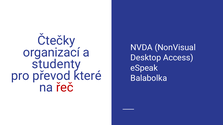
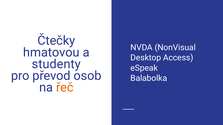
organizací: organizací -> hmatovou
které: které -> osob
řeč colour: red -> orange
